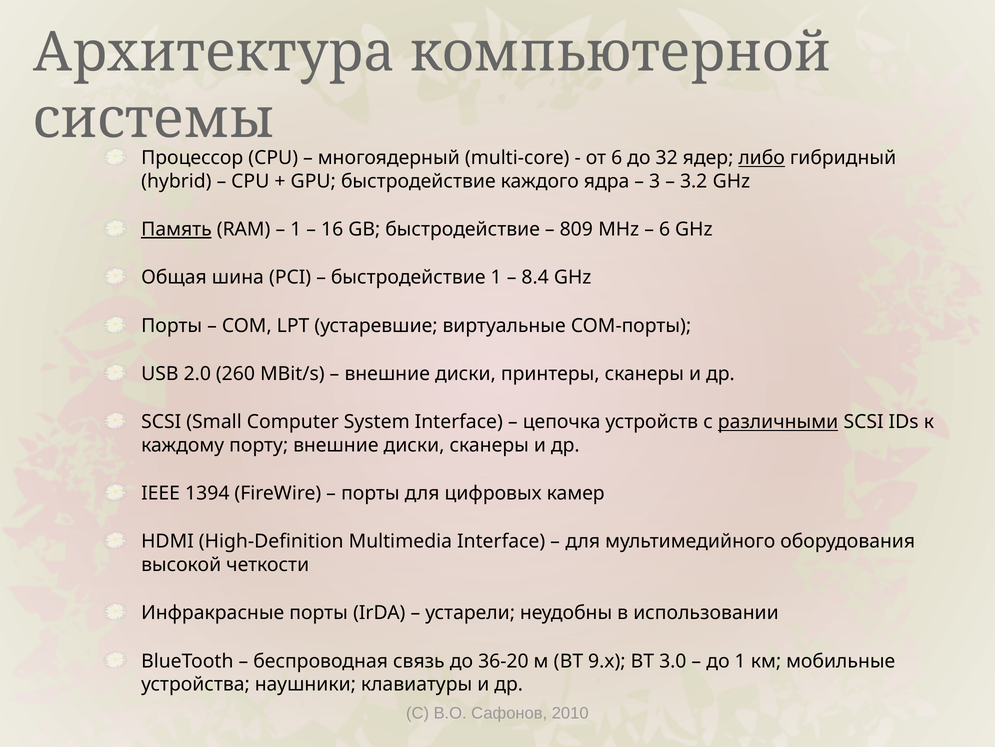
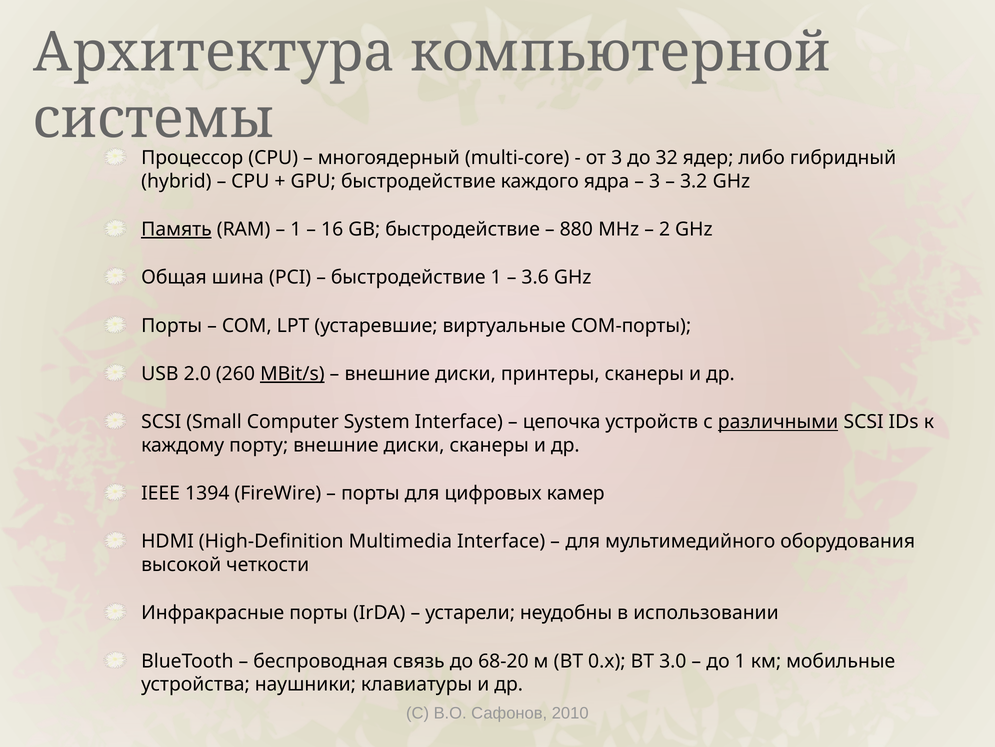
от 6: 6 -> 3
либо underline: present -> none
809: 809 -> 880
6 at (665, 229): 6 -> 2
8.4: 8.4 -> 3.6
MBit/s underline: none -> present
36-20: 36-20 -> 68-20
9.x: 9.x -> 0.x
